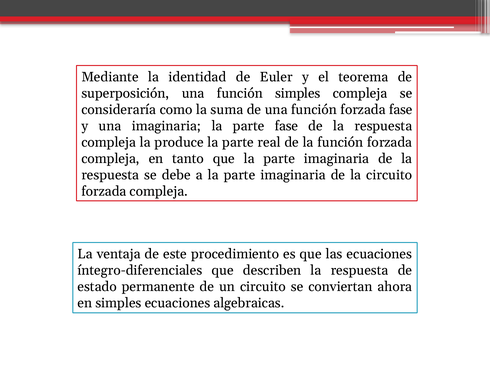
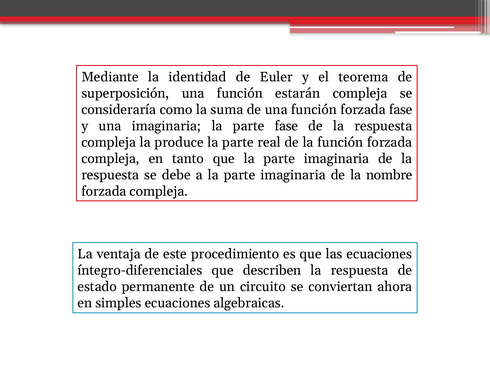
función simples: simples -> estarán
la circuito: circuito -> nombre
